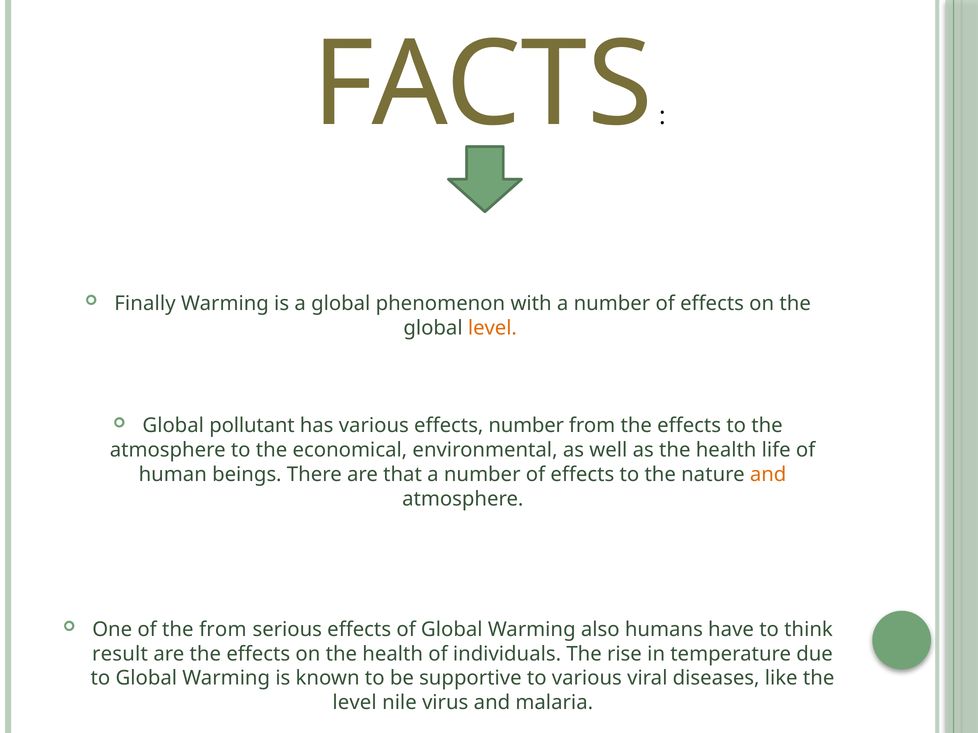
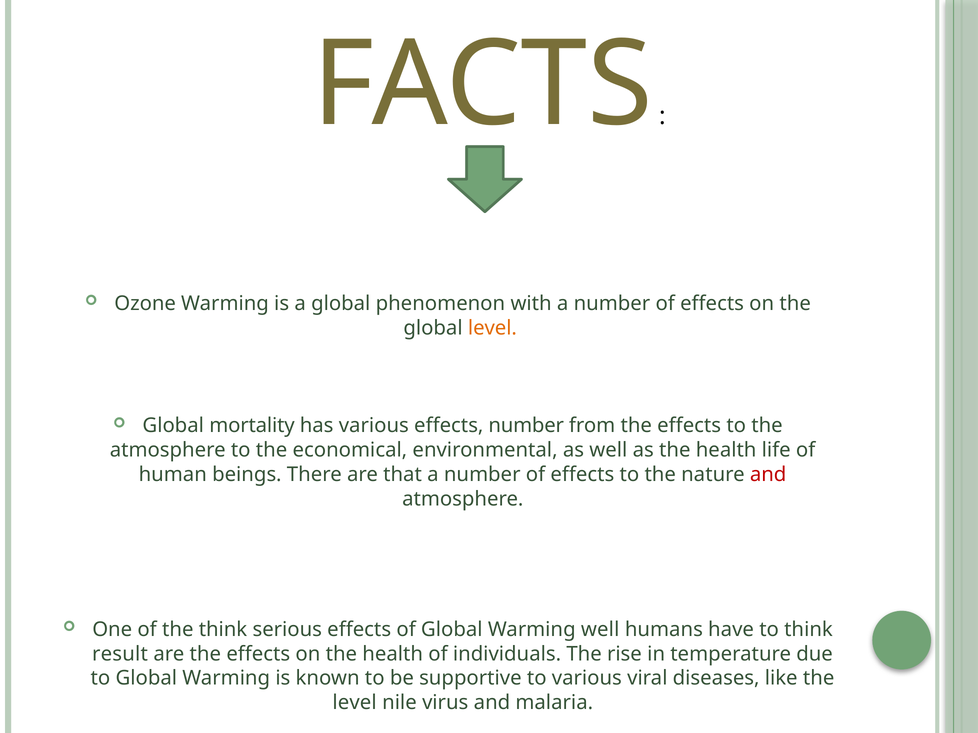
Finally: Finally -> Ozone
pollutant: pollutant -> mortality
and at (768, 475) colour: orange -> red
the from: from -> think
Warming also: also -> well
